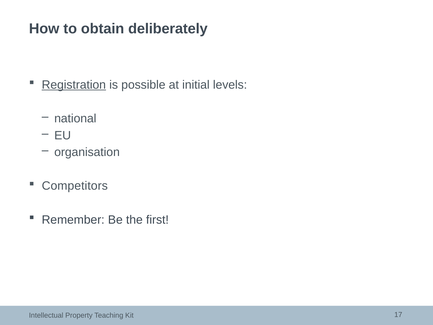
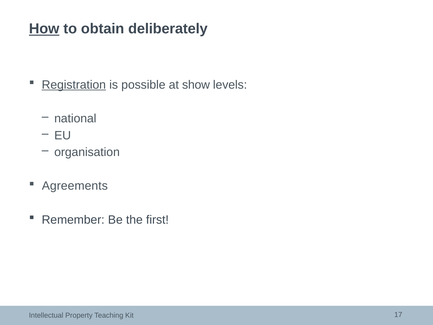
How underline: none -> present
initial: initial -> show
Competitors: Competitors -> Agreements
